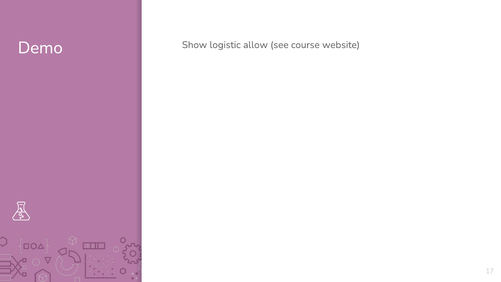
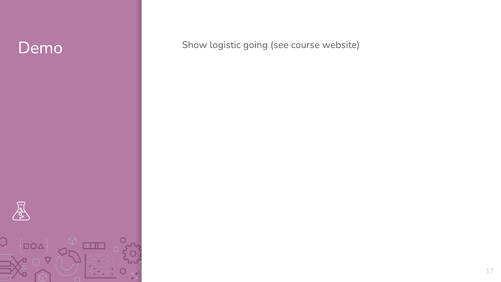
allow: allow -> going
